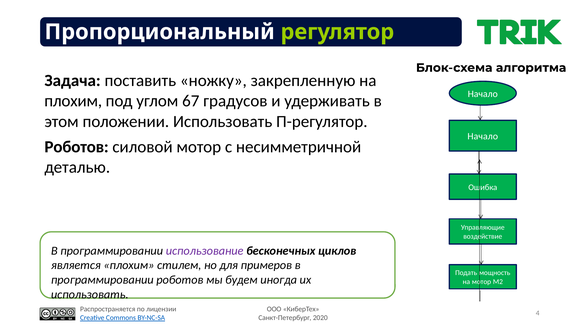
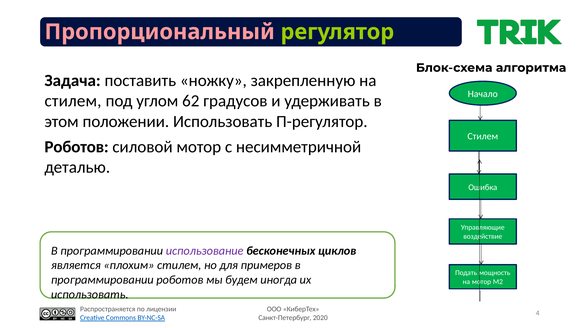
Пропорциональный colour: white -> pink
плохим at (73, 101): плохим -> стилем
67: 67 -> 62
Начало at (483, 137): Начало -> Стилем
